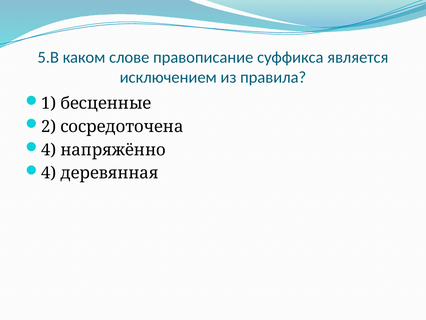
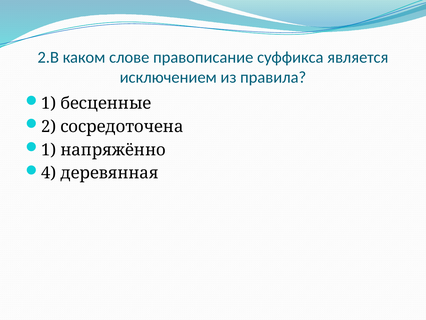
5.В: 5.В -> 2.В
4 at (49, 150): 4 -> 1
